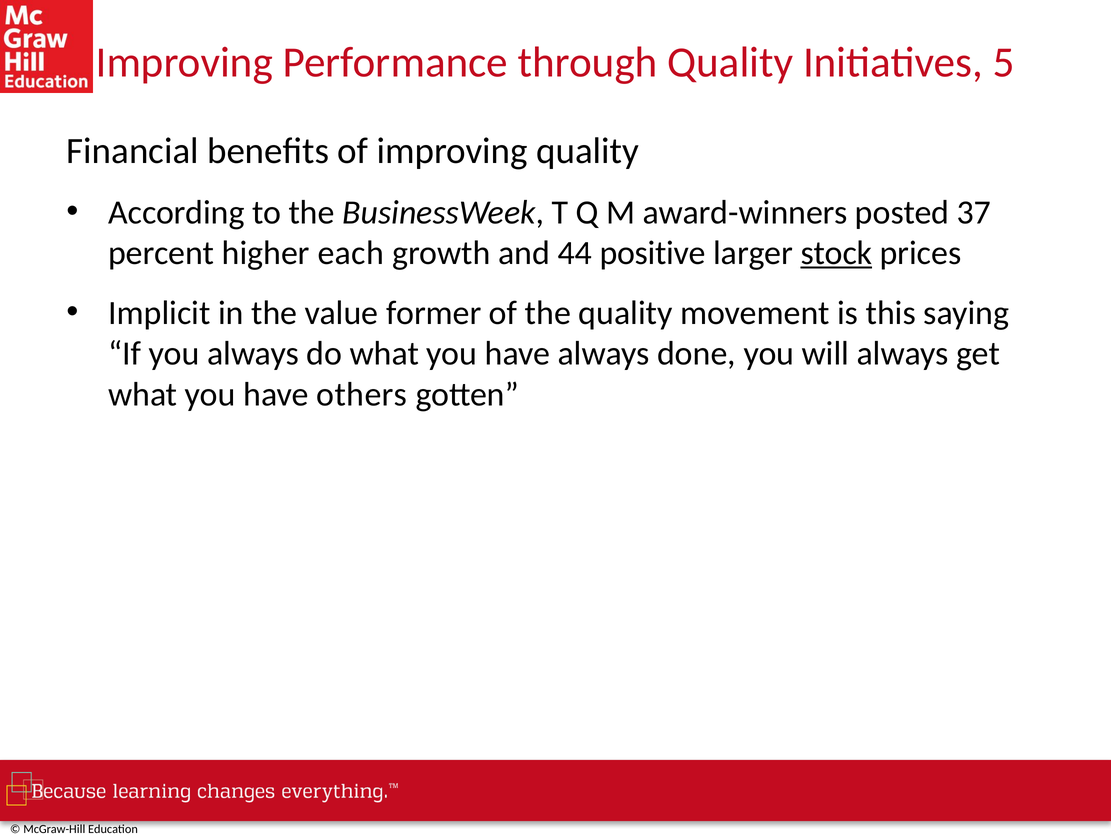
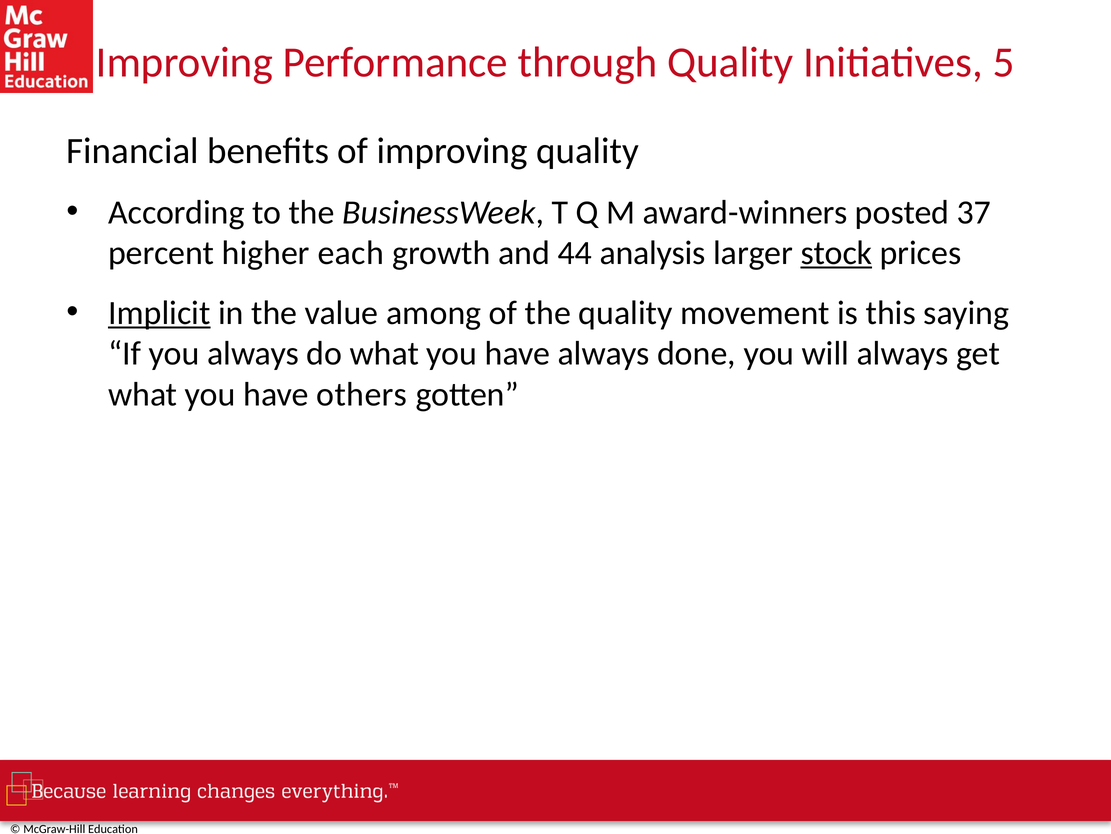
positive: positive -> analysis
Implicit underline: none -> present
former: former -> among
